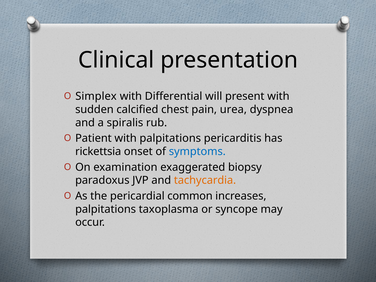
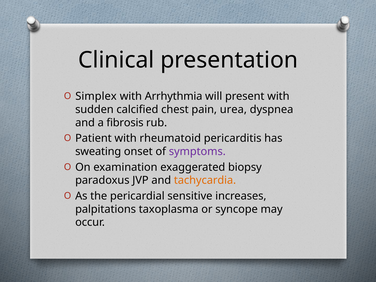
Differential: Differential -> Arrhythmia
spiralis: spiralis -> fibrosis
with palpitations: palpitations -> rheumatoid
rickettsia: rickettsia -> sweating
symptoms colour: blue -> purple
common: common -> sensitive
